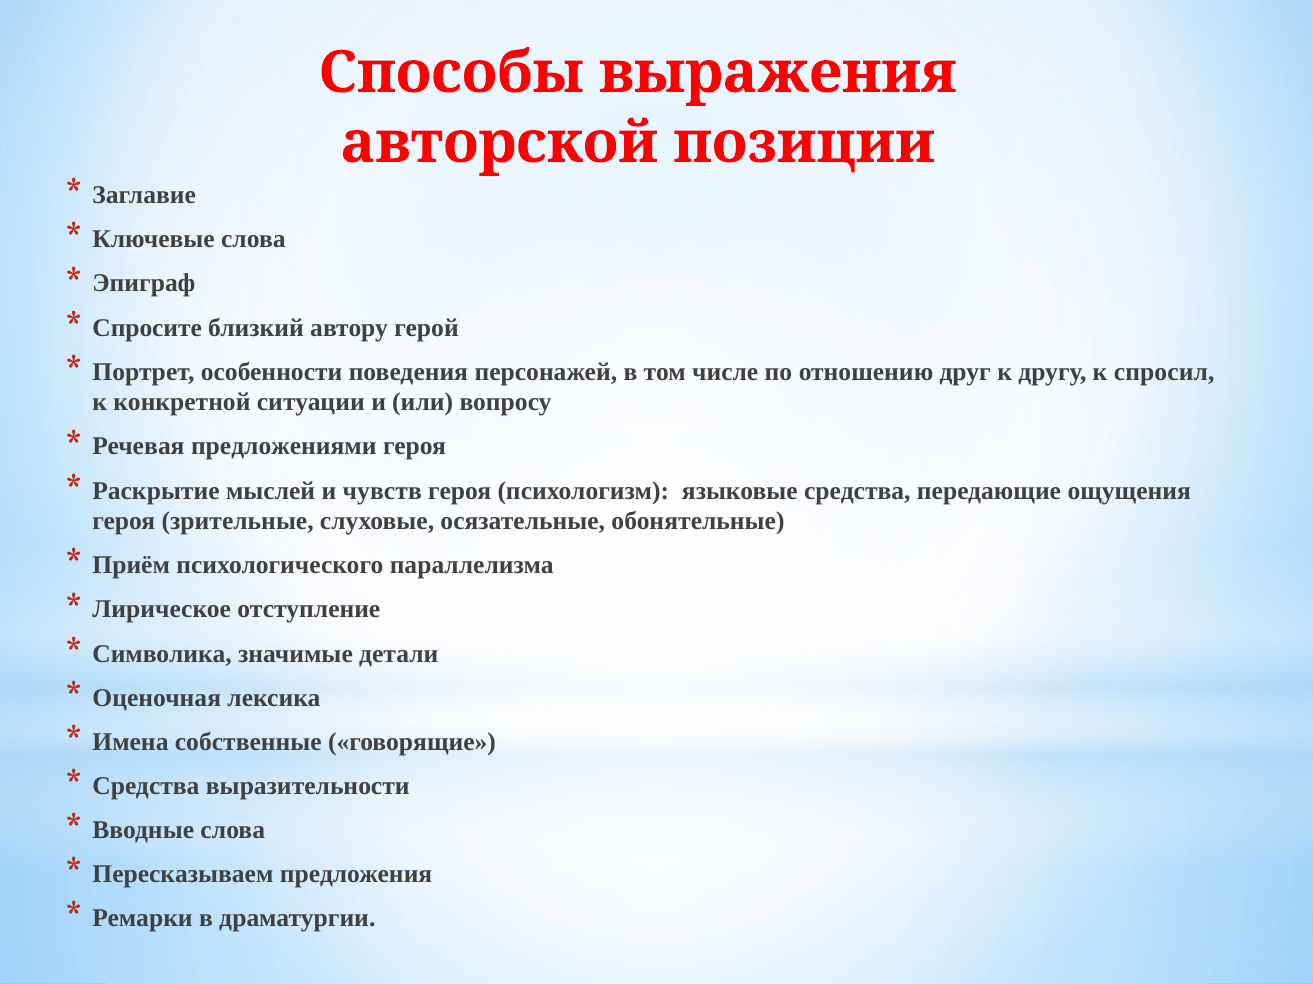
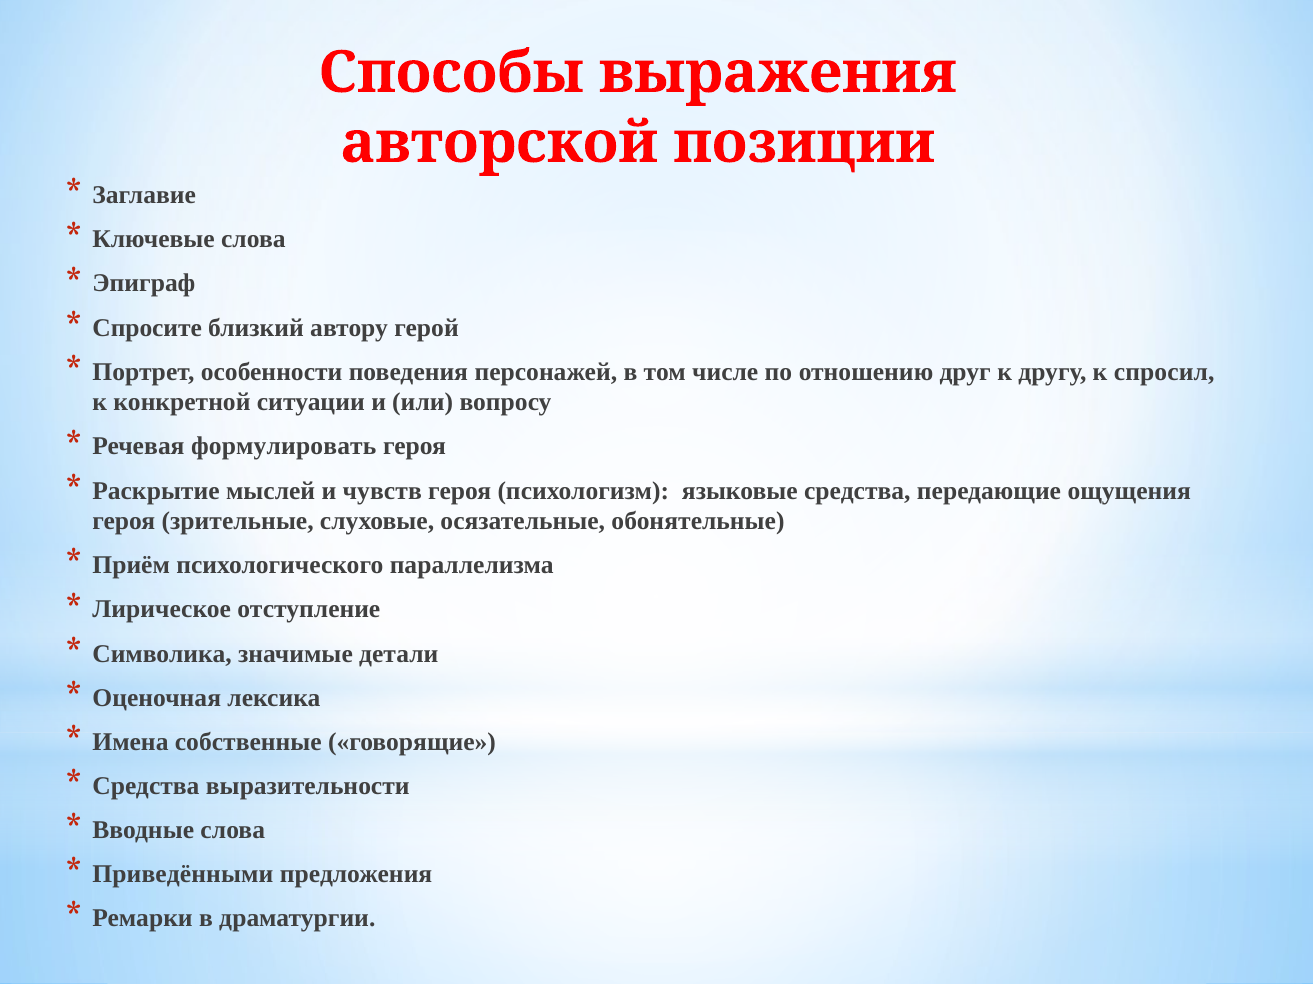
предложениями: предложениями -> формулировать
Пересказываем: Пересказываем -> Приведёнными
